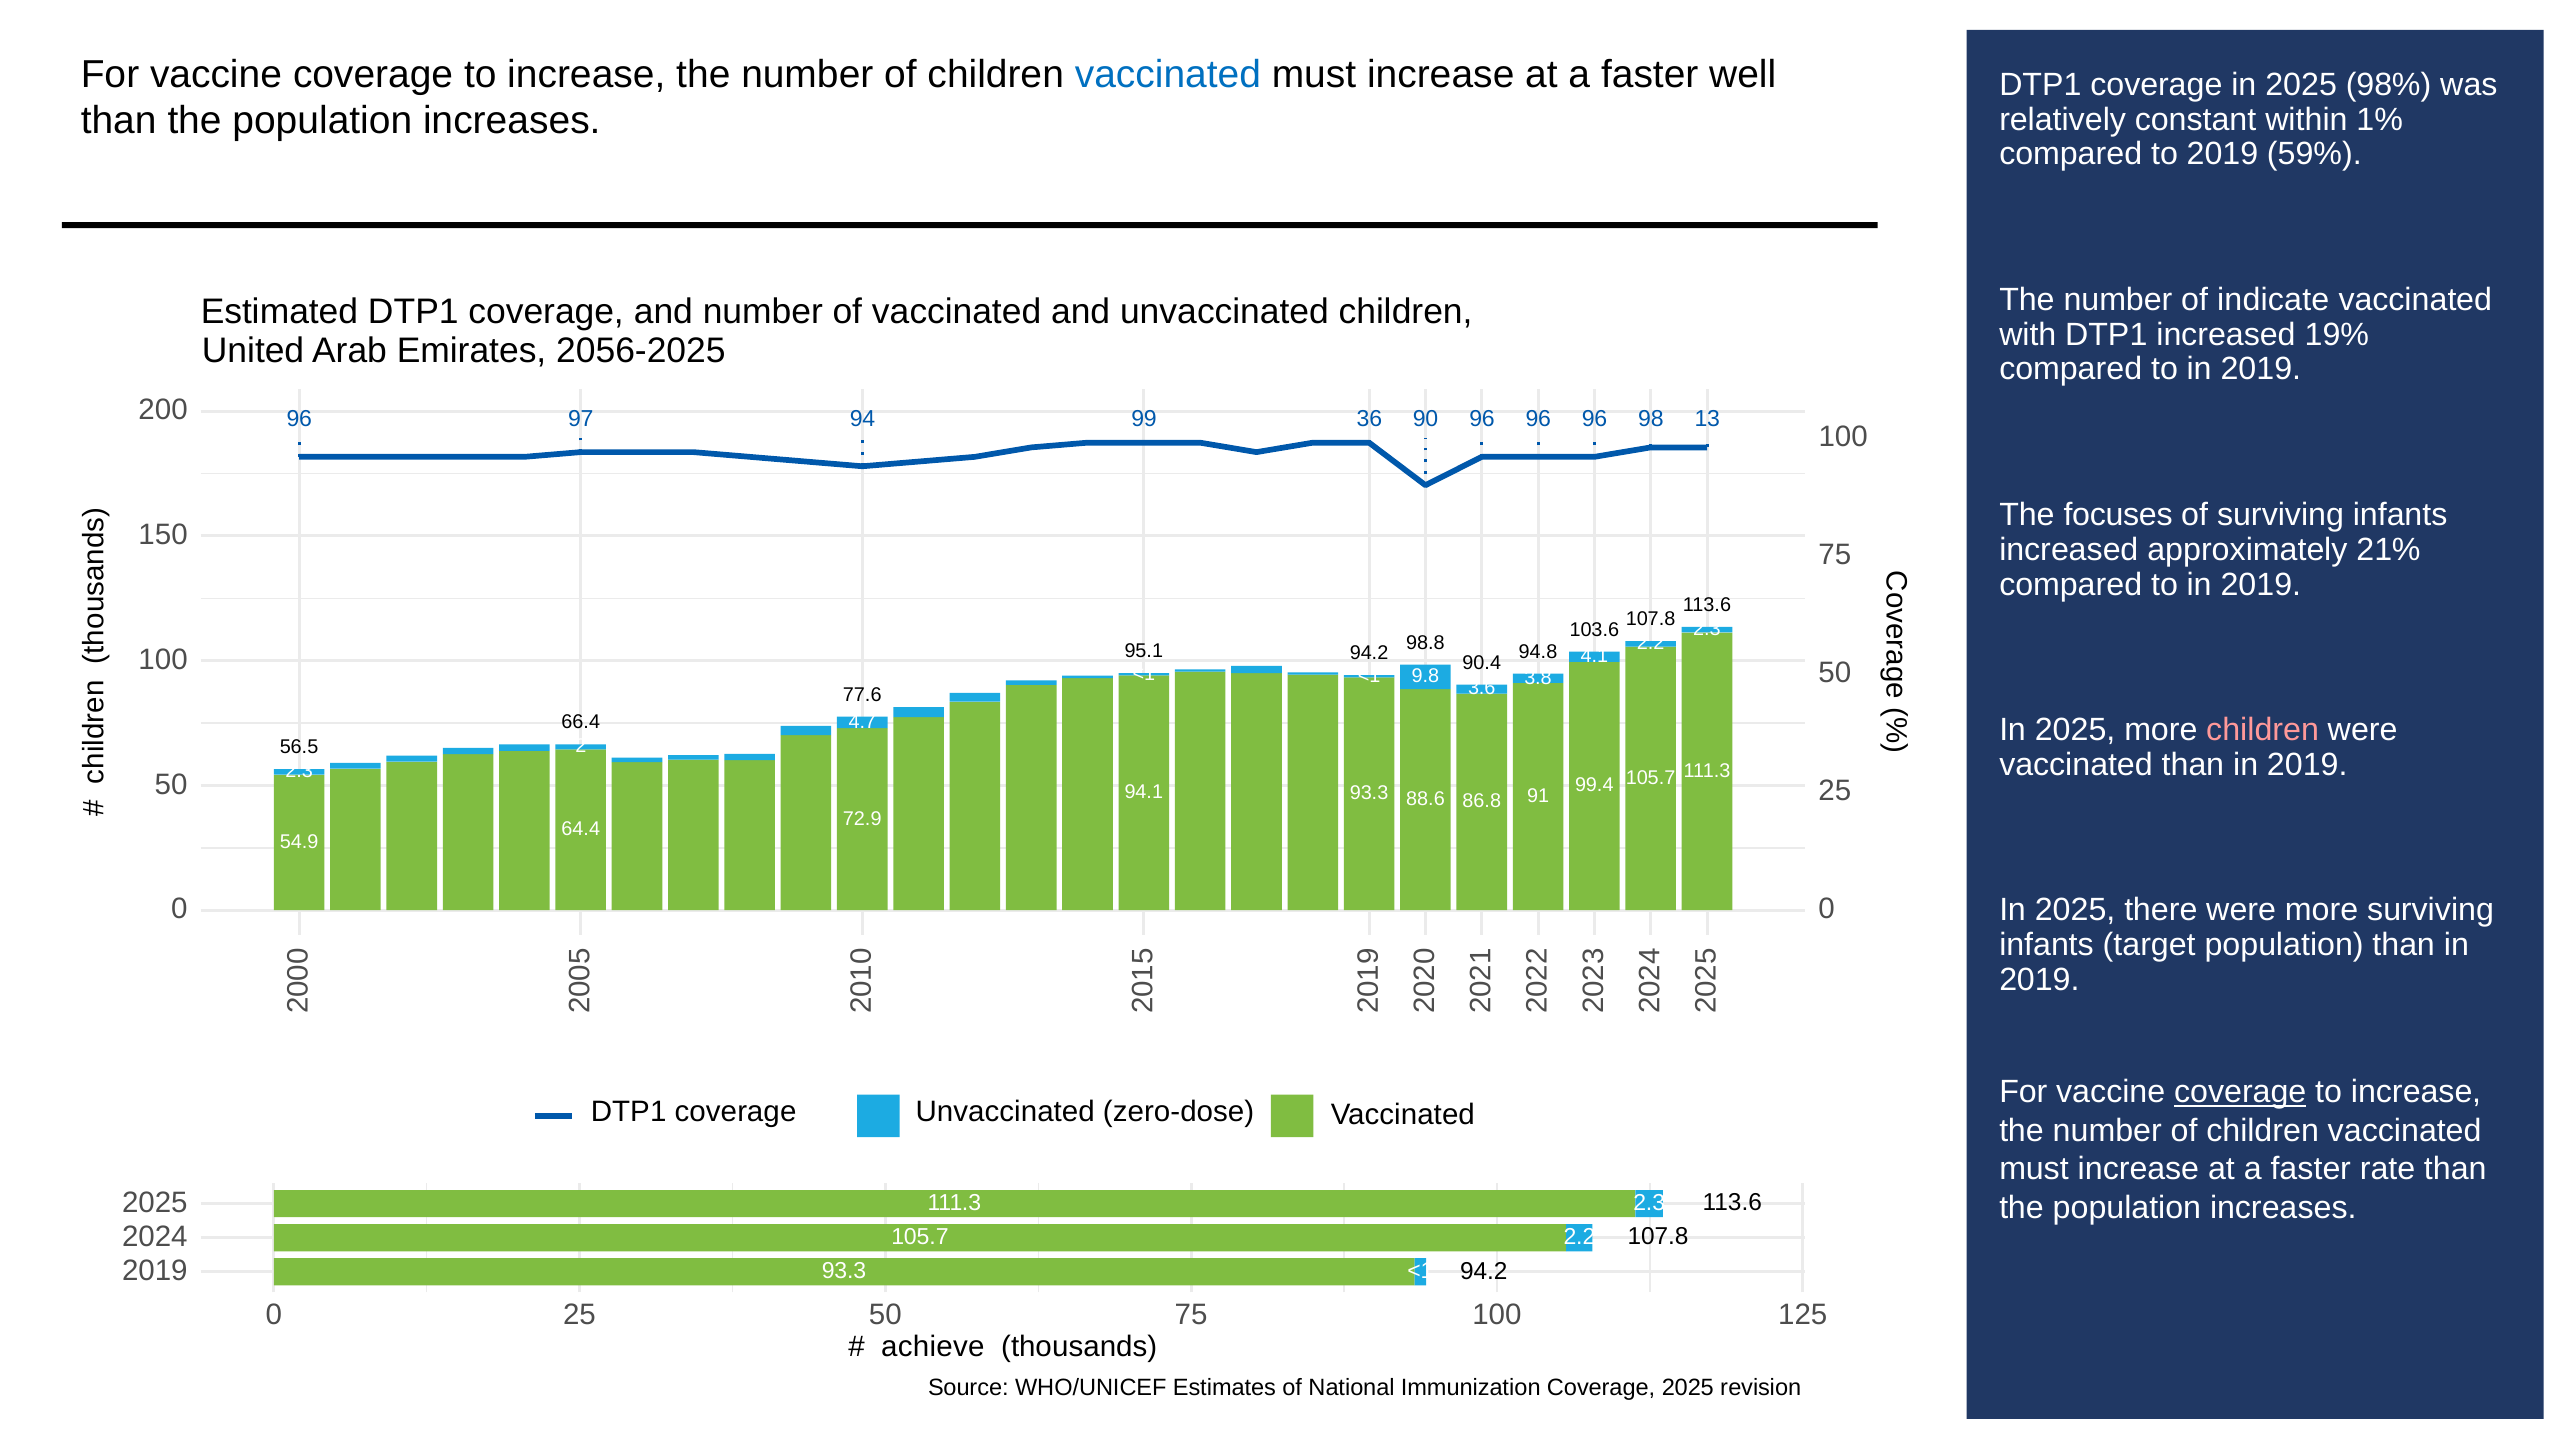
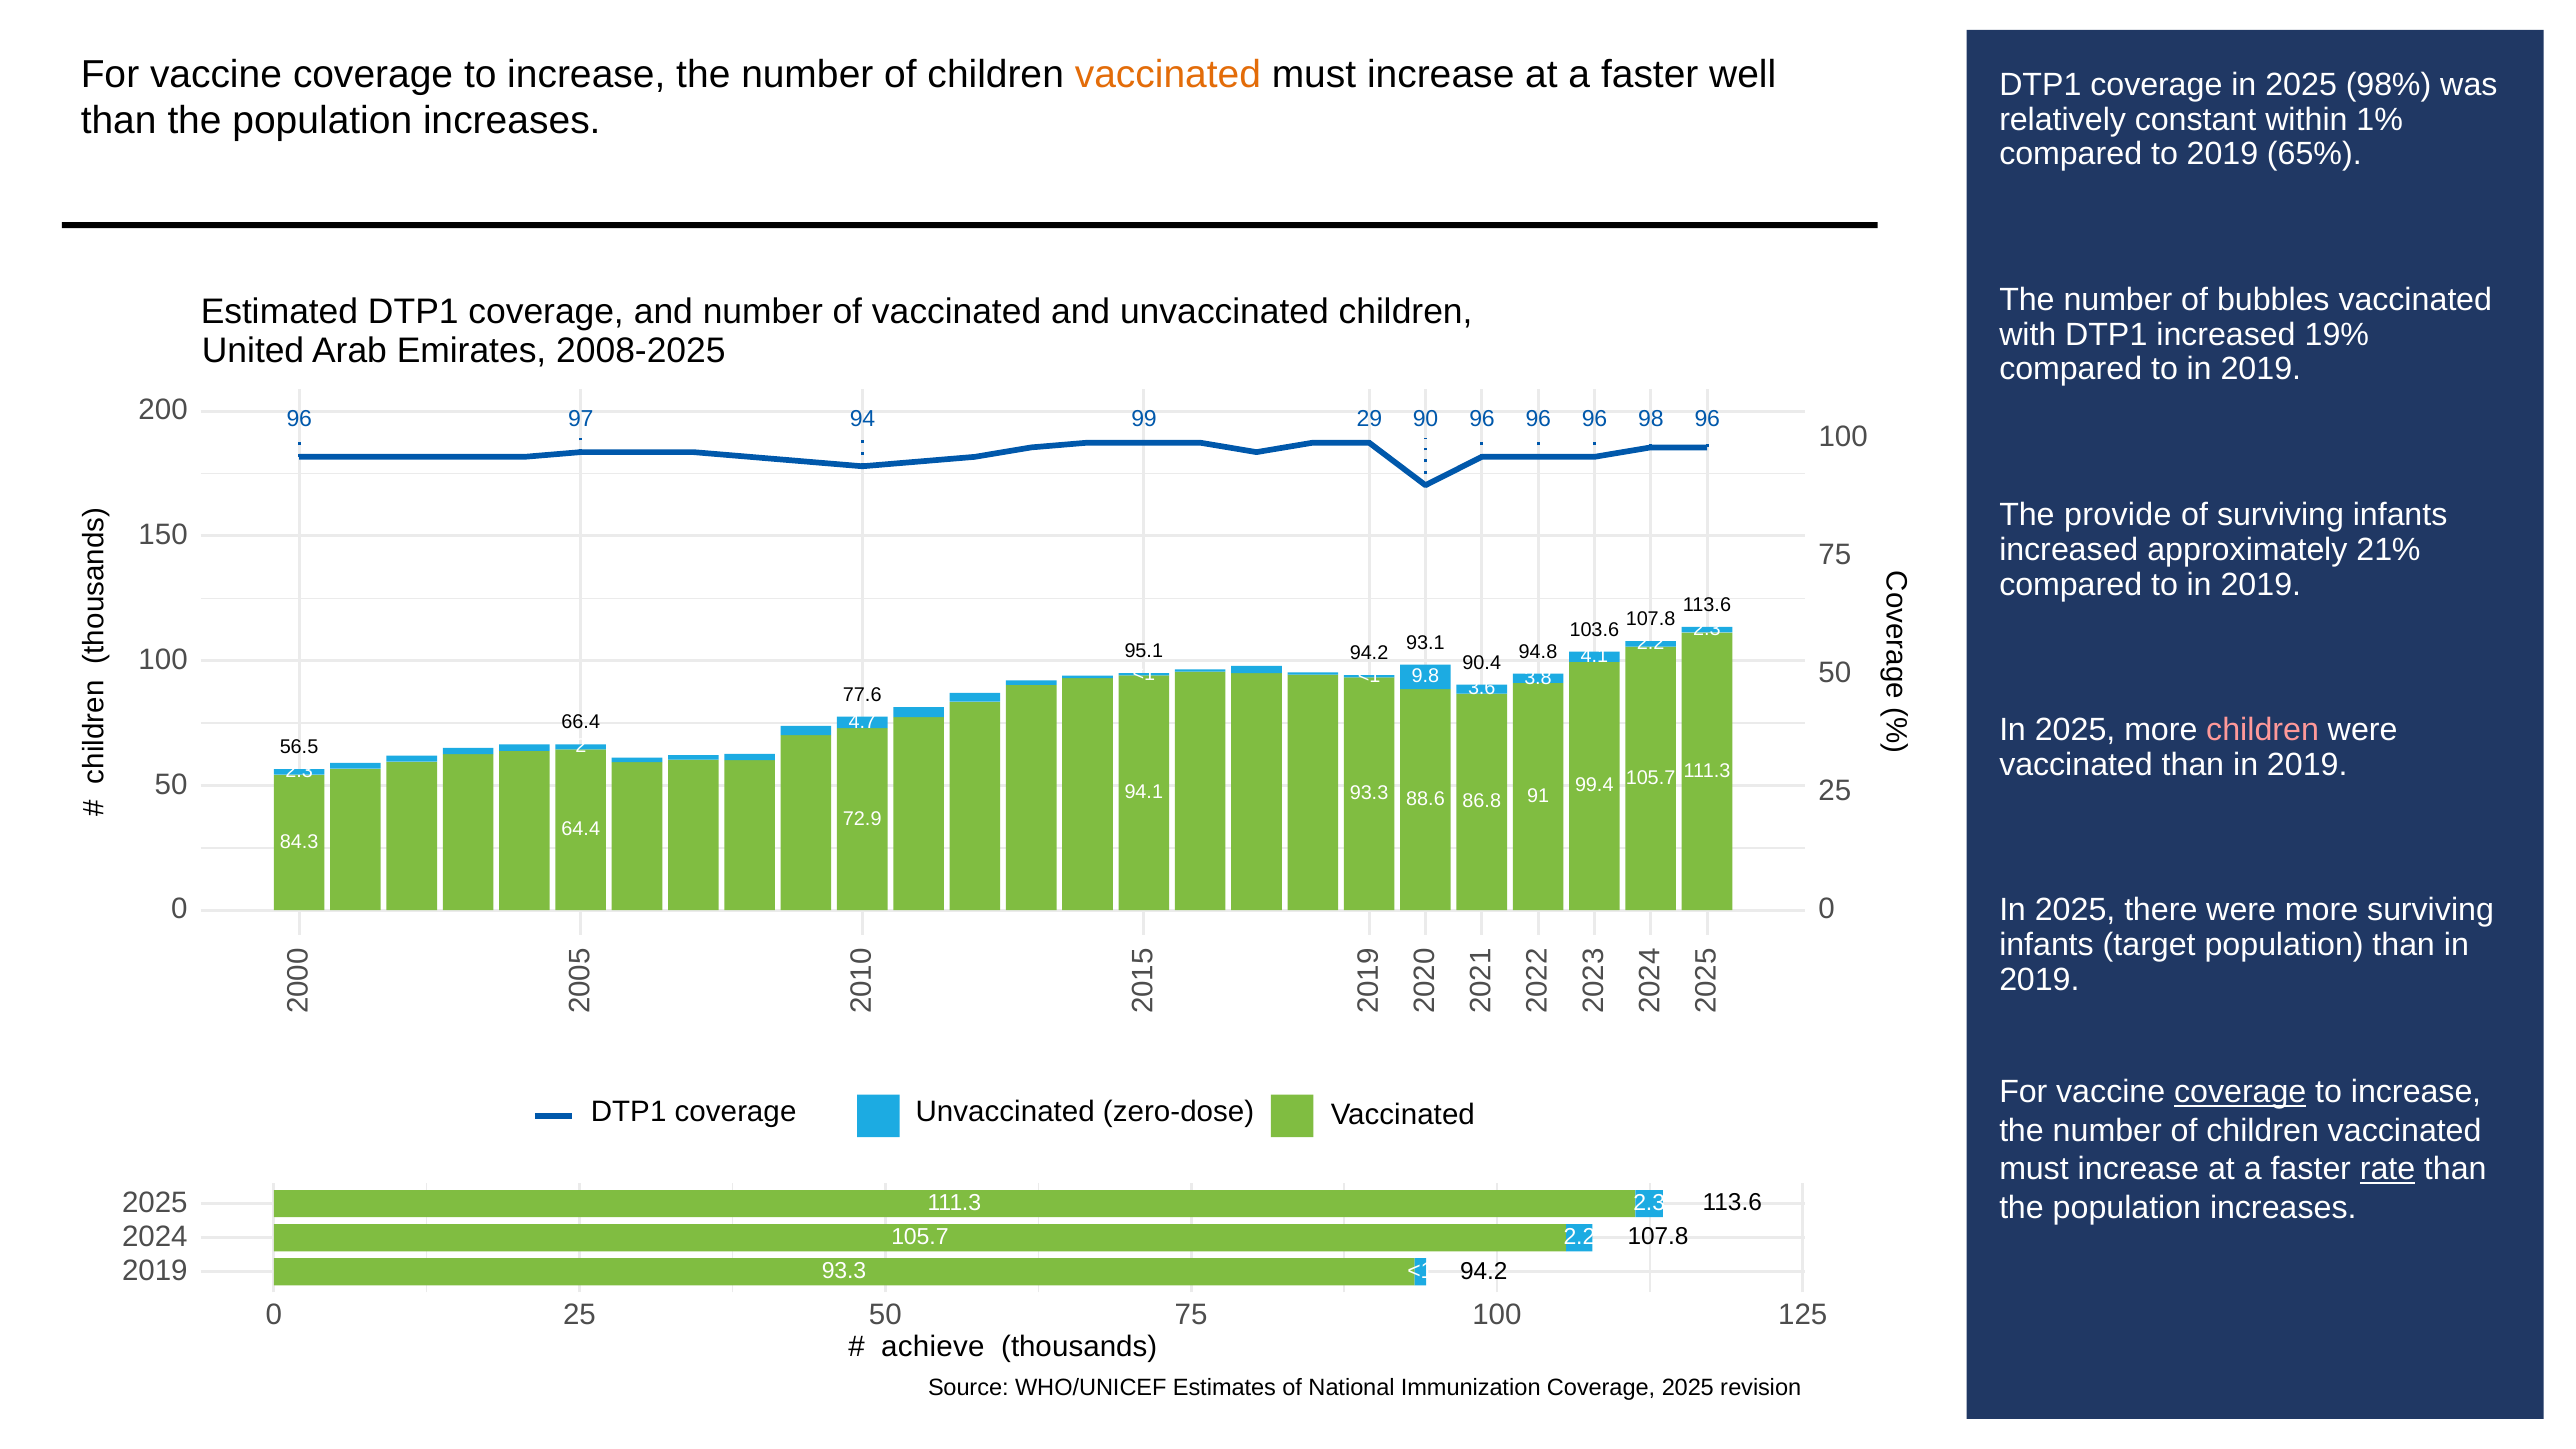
vaccinated at (1168, 74) colour: blue -> orange
59%: 59% -> 65%
indicate: indicate -> bubbles
2056-2025: 2056-2025 -> 2008-2025
36: 36 -> 29
98 13: 13 -> 96
focuses: focuses -> provide
98.8: 98.8 -> 93.1
54.9: 54.9 -> 84.3
rate underline: none -> present
